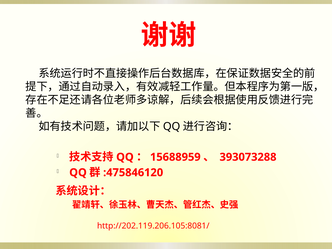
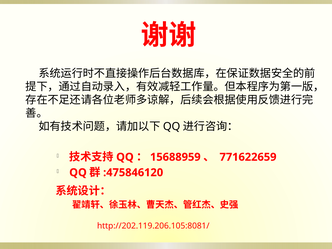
393073288: 393073288 -> 771622659
